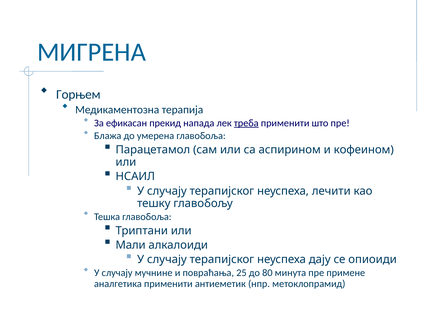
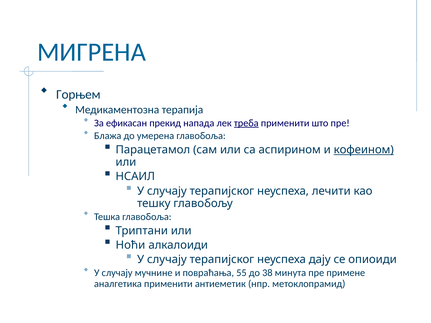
кофеином underline: none -> present
Мали: Мали -> Ноћи
25: 25 -> 55
80: 80 -> 38
